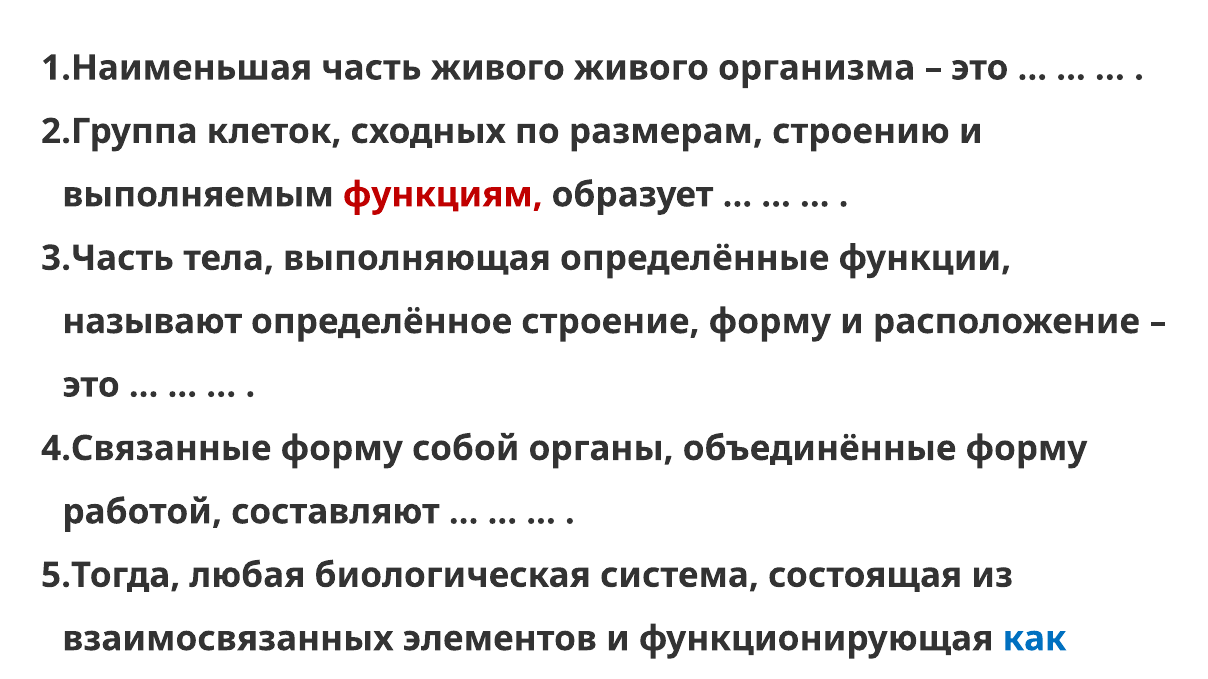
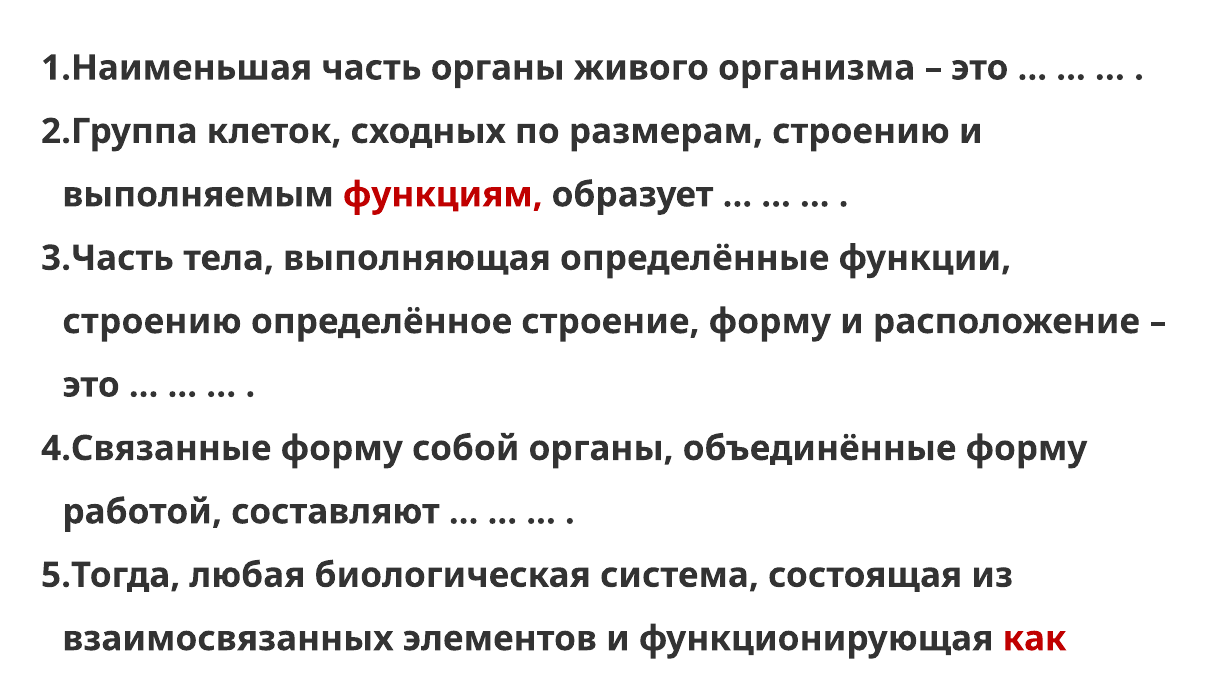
часть живого: живого -> органы
называют at (152, 322): называют -> строению
как colour: blue -> red
